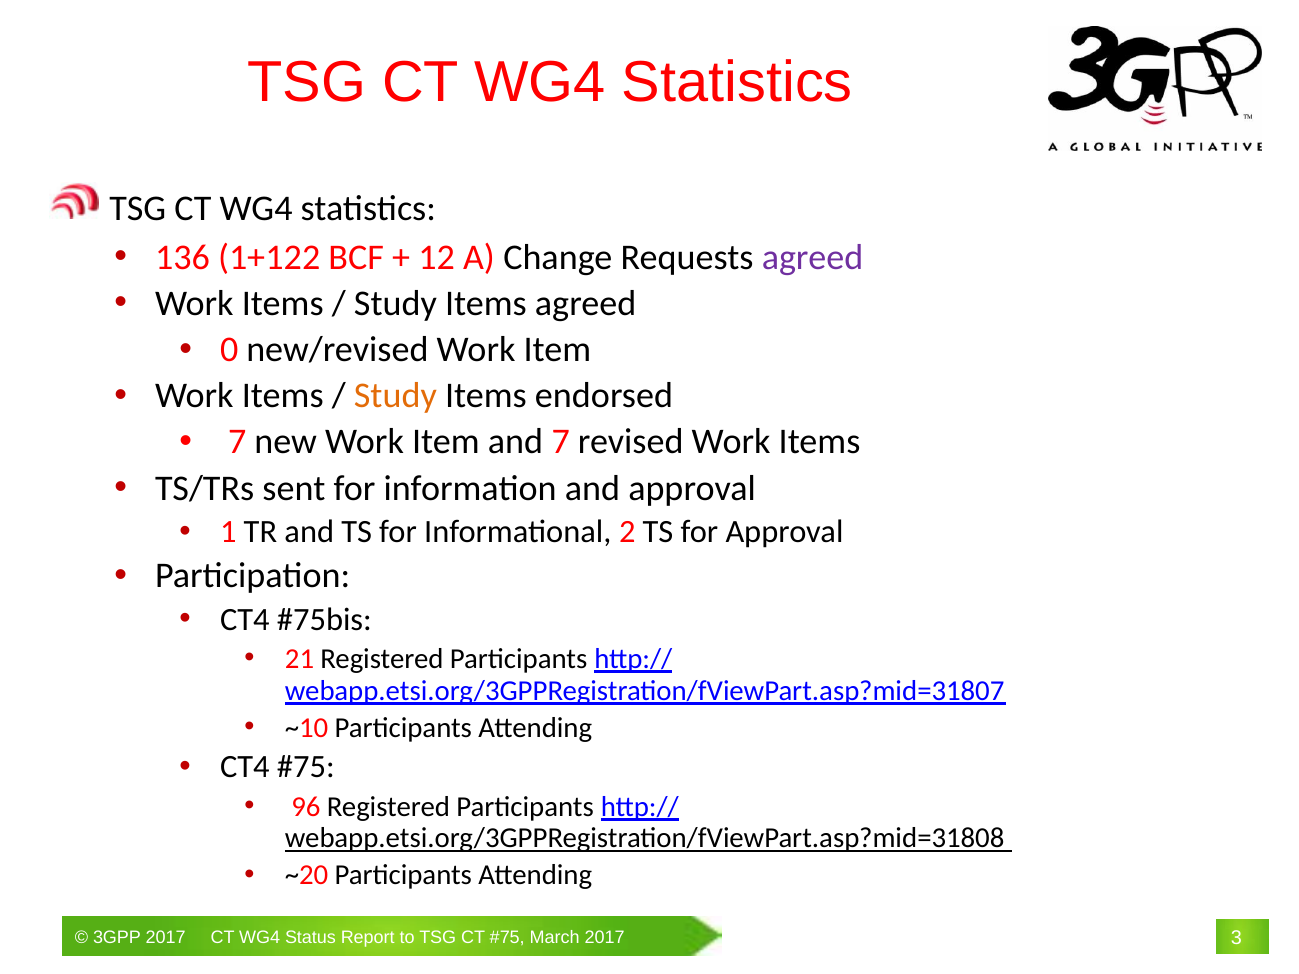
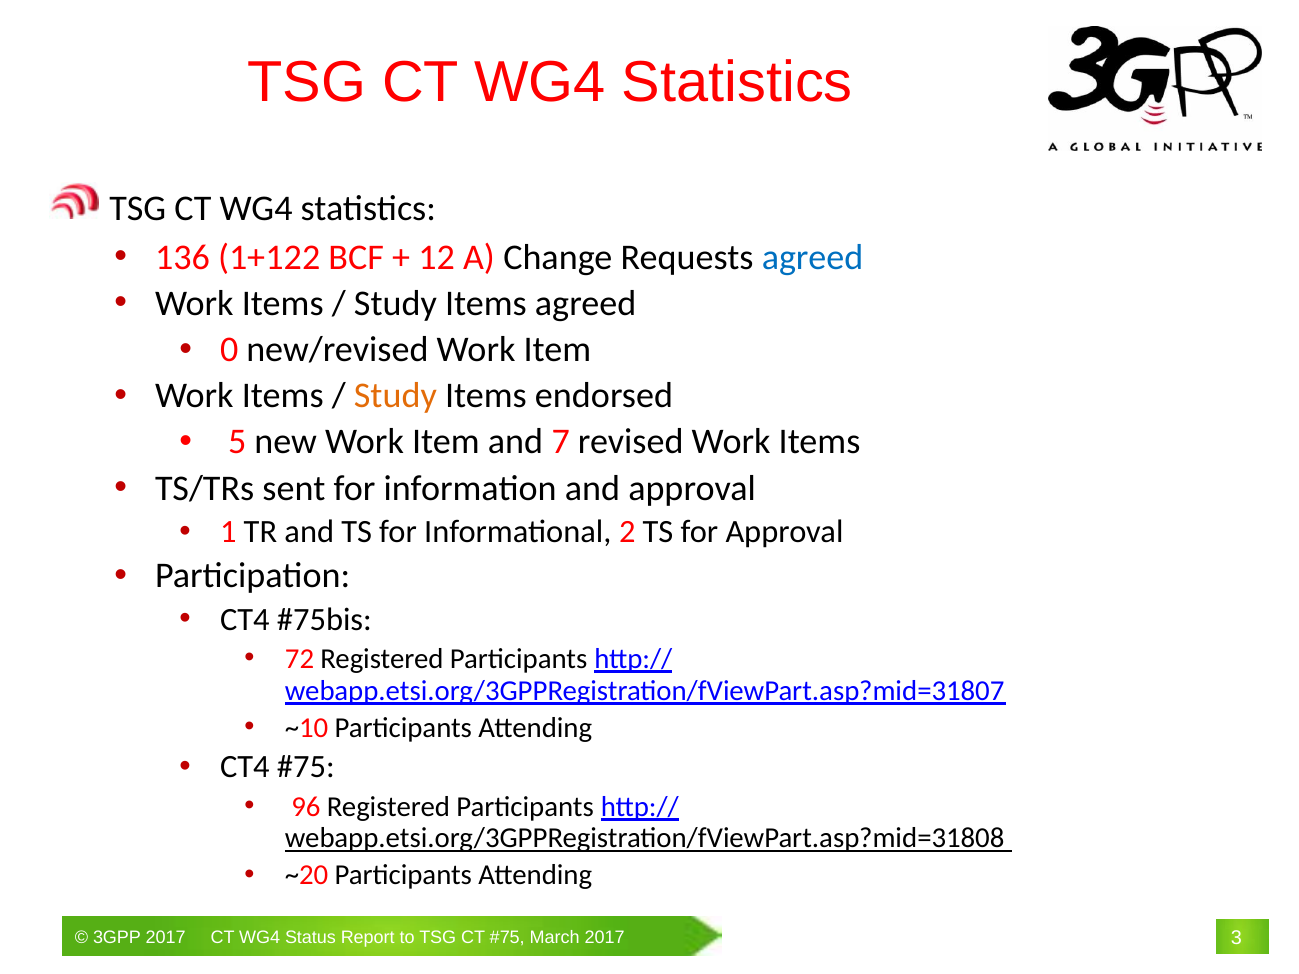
agreed at (813, 257) colour: purple -> blue
7 at (237, 442): 7 -> 5
21: 21 -> 72
